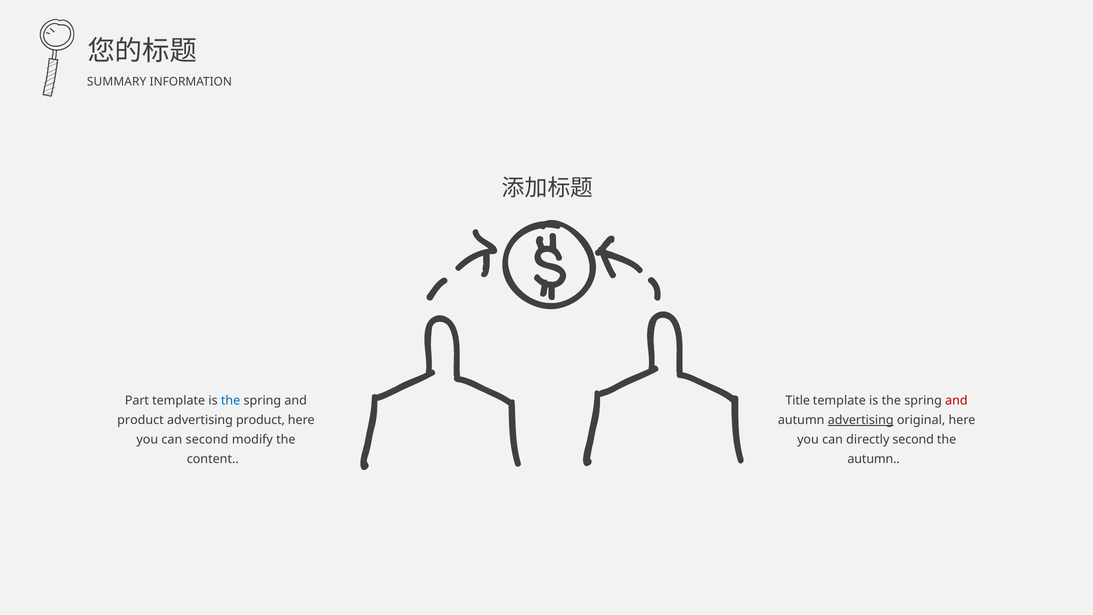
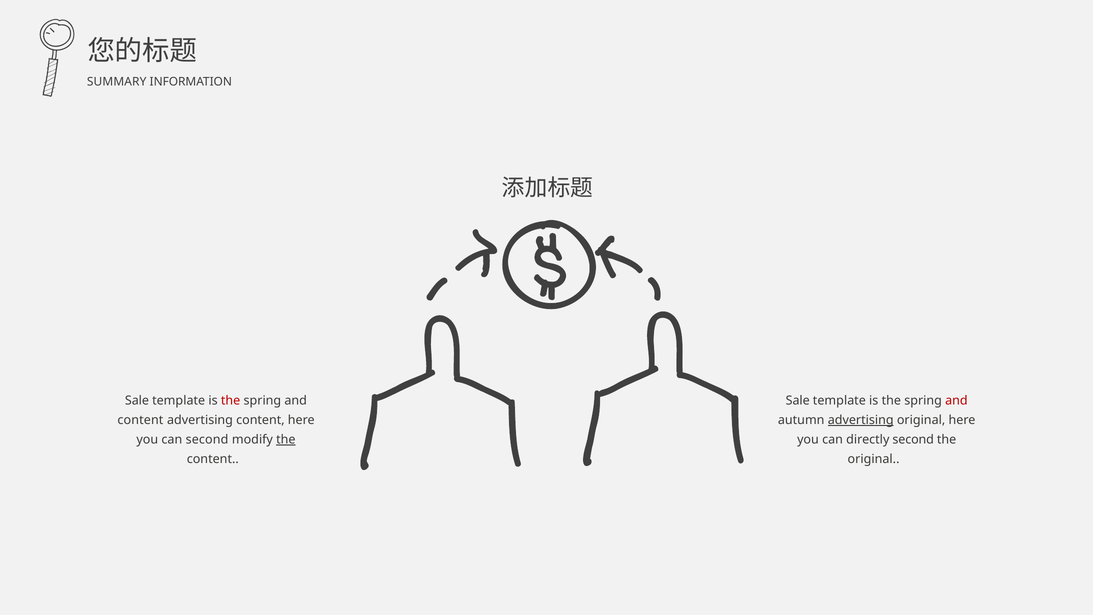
Part at (137, 400): Part -> Sale
the at (231, 400) colour: blue -> red
Title at (798, 400): Title -> Sale
product at (140, 420): product -> content
advertising product: product -> content
the at (286, 439) underline: none -> present
autumn at (874, 459): autumn -> original
